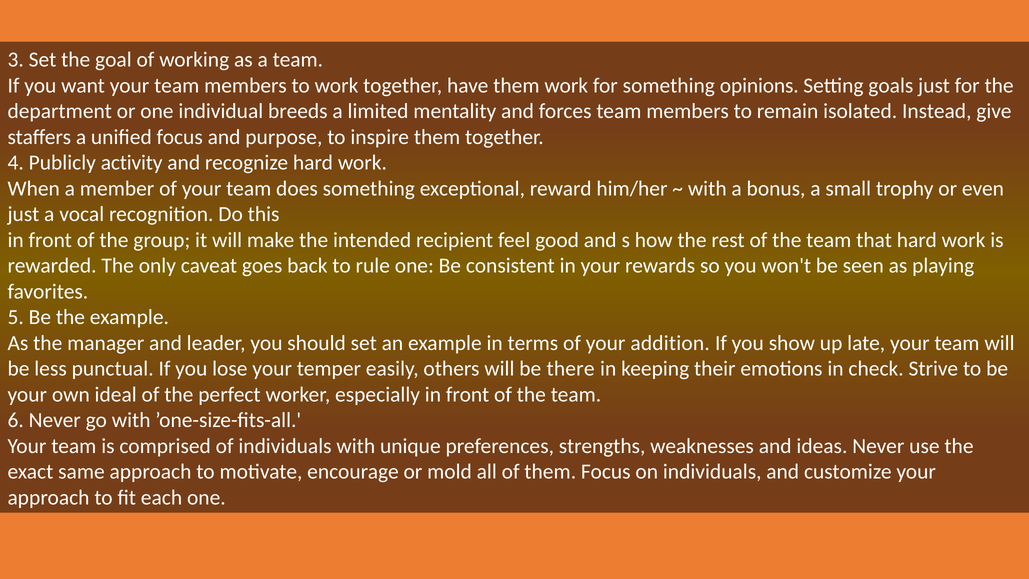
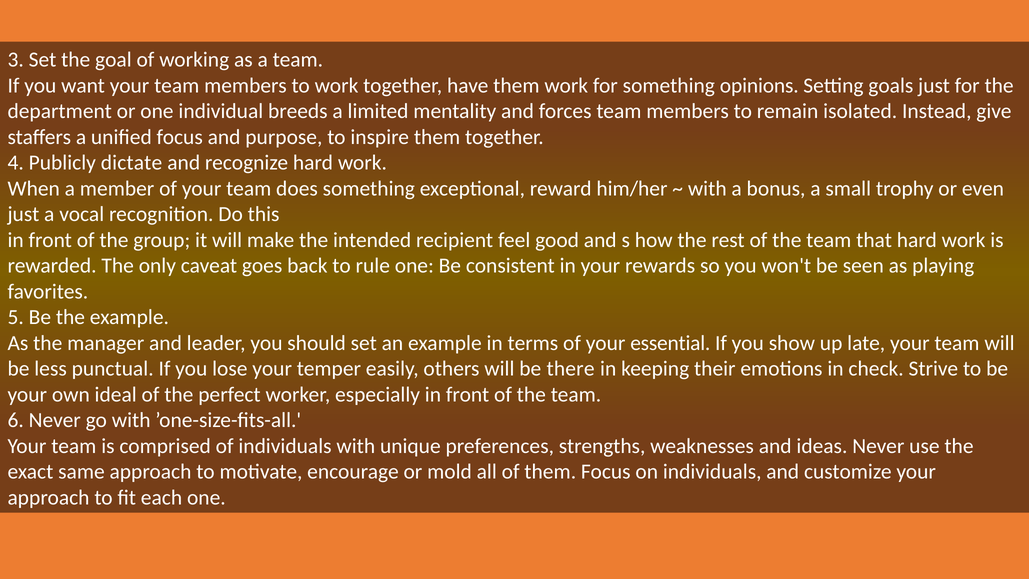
activity: activity -> dictate
addition: addition -> essential
